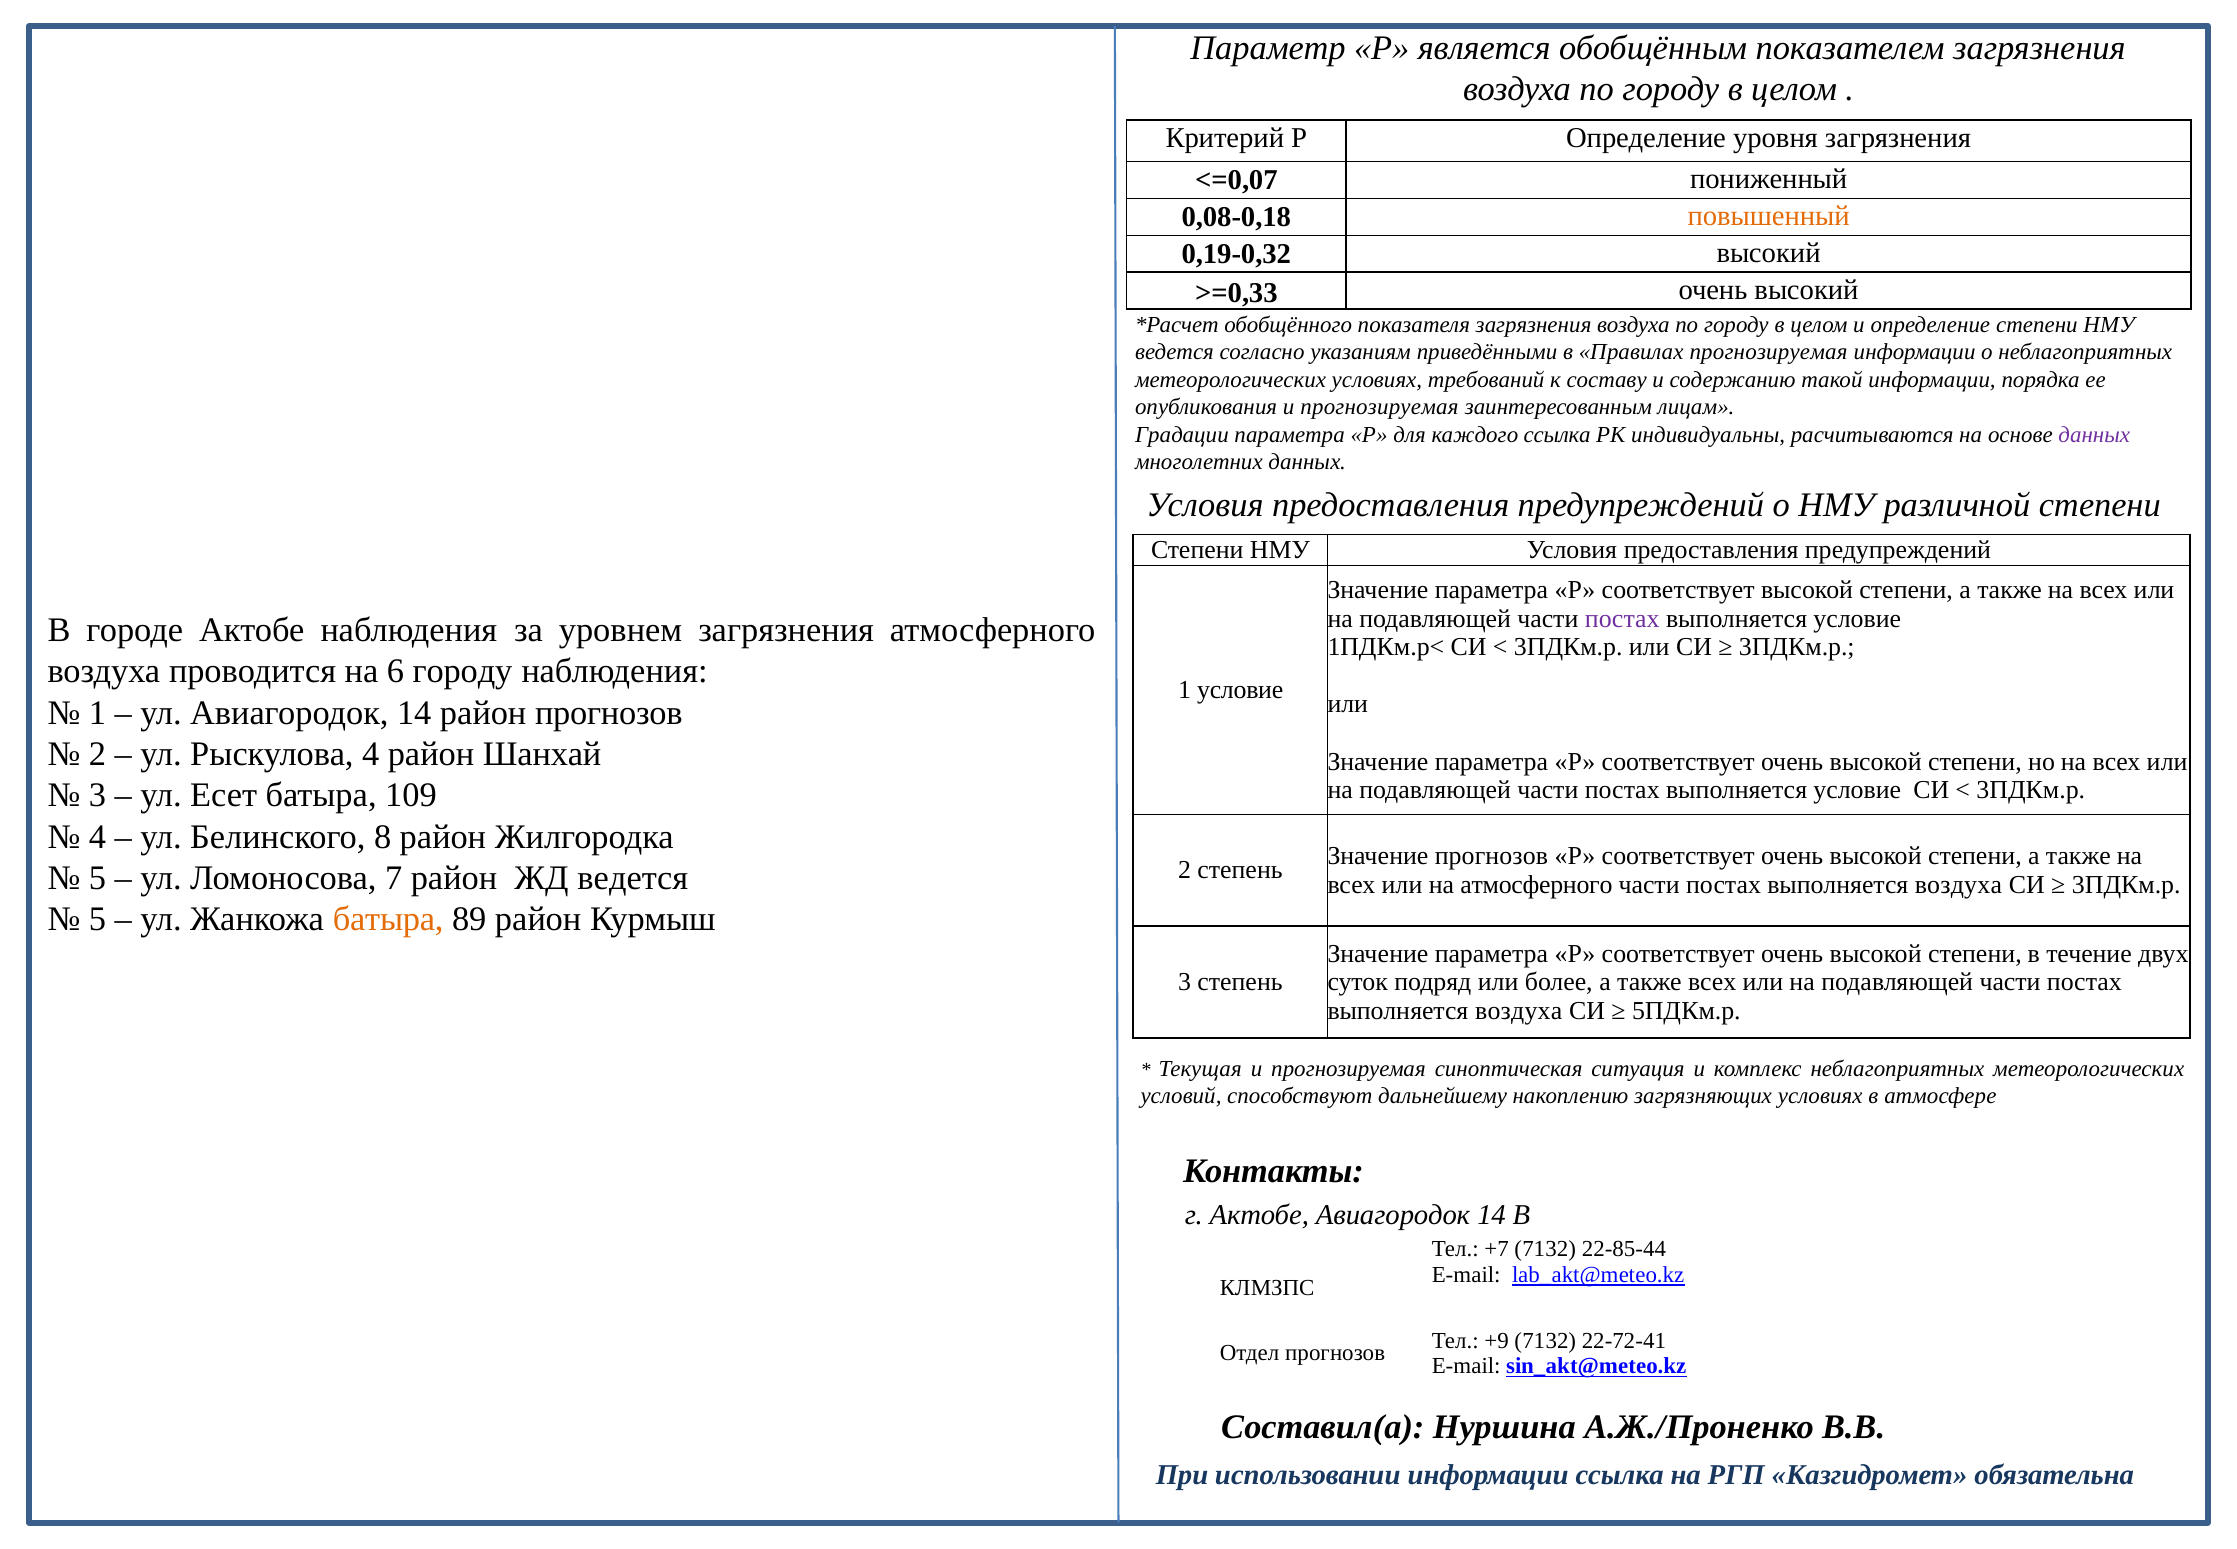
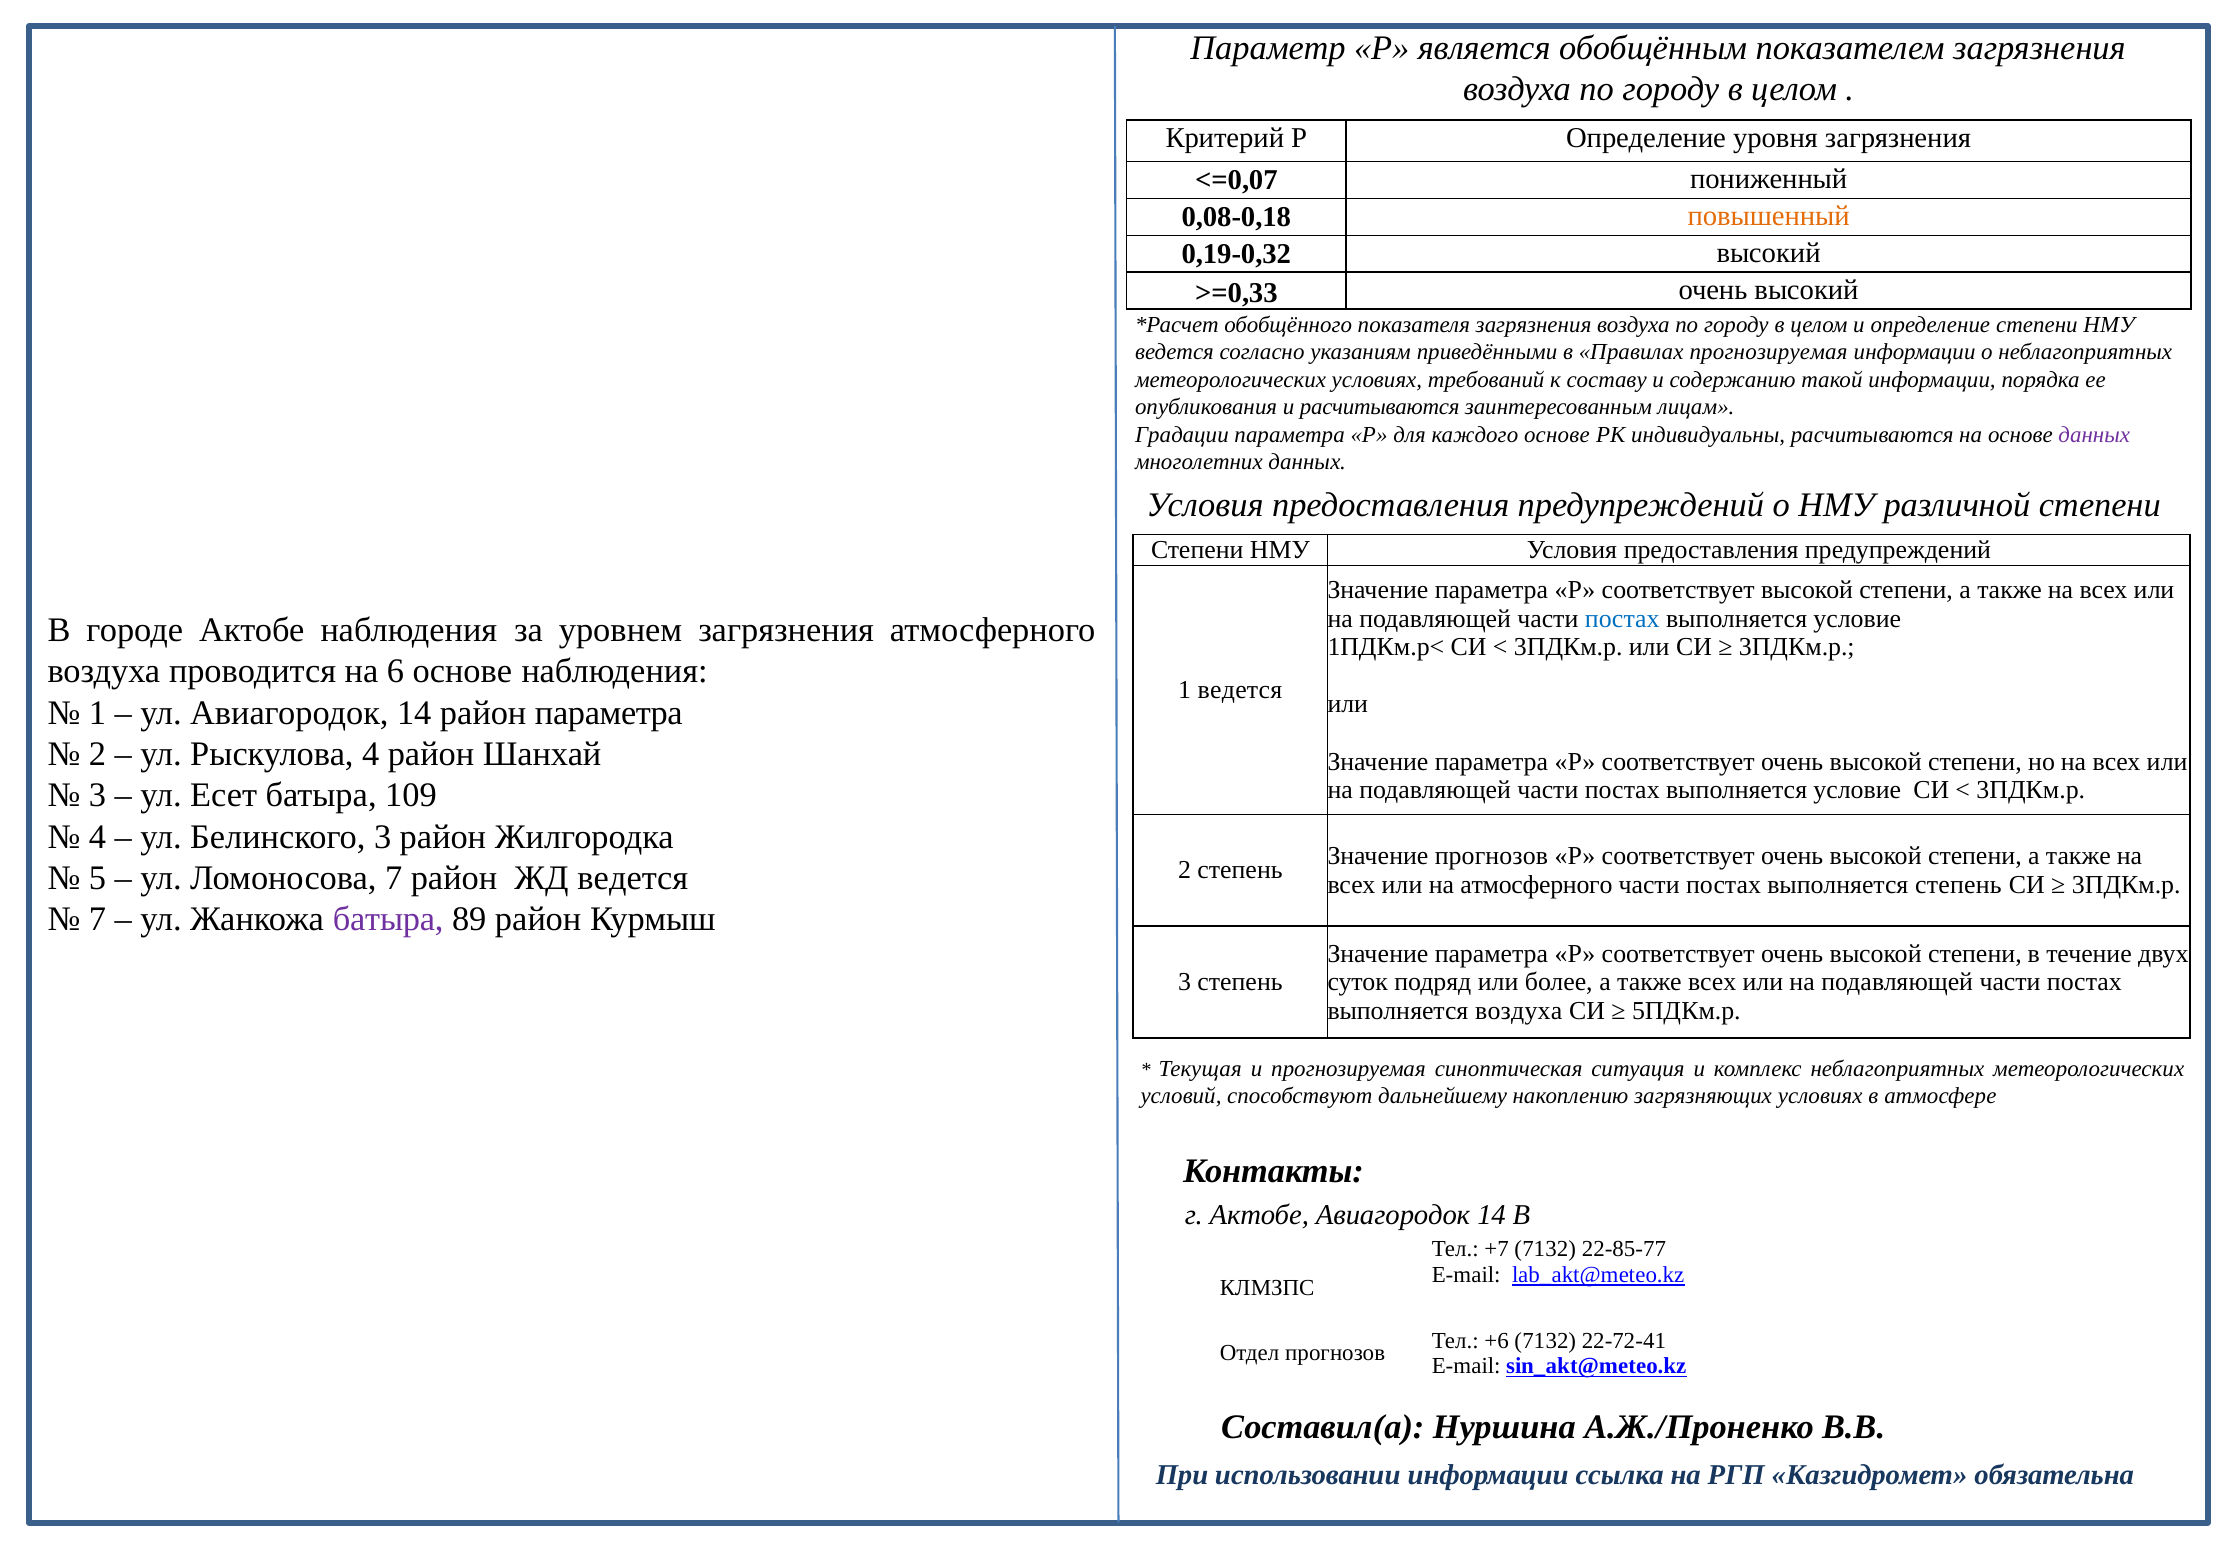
опубликования и прогнозируемая: прогнозируемая -> расчитываются
каждого ссылка: ссылка -> основе
постах at (1622, 618) colour: purple -> blue
6 городу: городу -> основе
1 условие: условие -> ведется
район прогнозов: прогнозов -> параметра
Белинского 8: 8 -> 3
воздуха at (1958, 884): воздуха -> степень
5 at (97, 919): 5 -> 7
батыра at (388, 919) colour: orange -> purple
22-85-44: 22-85-44 -> 22-85-77
+9: +9 -> +6
